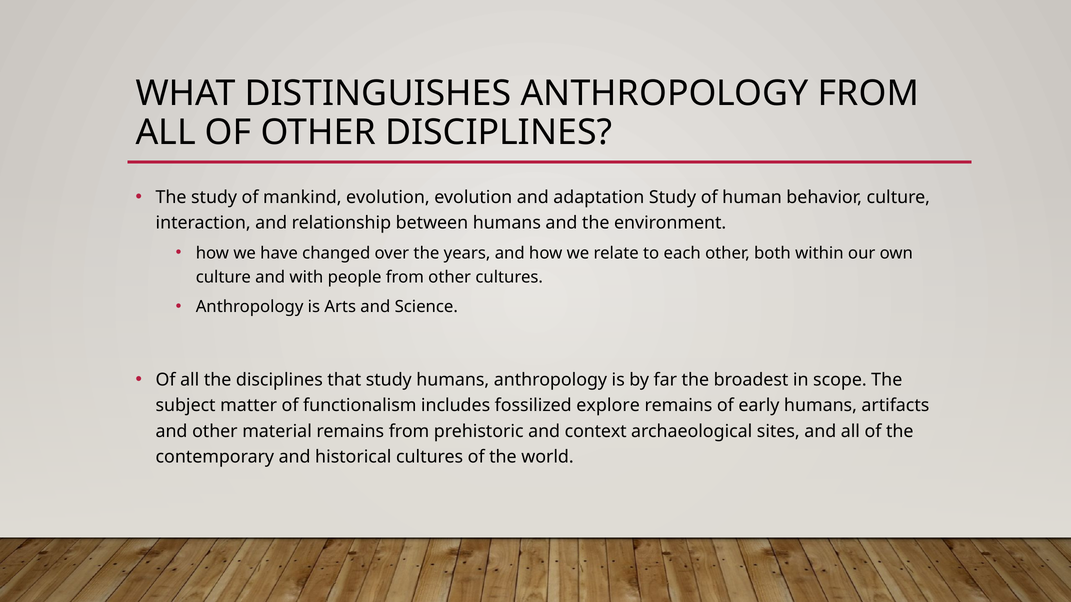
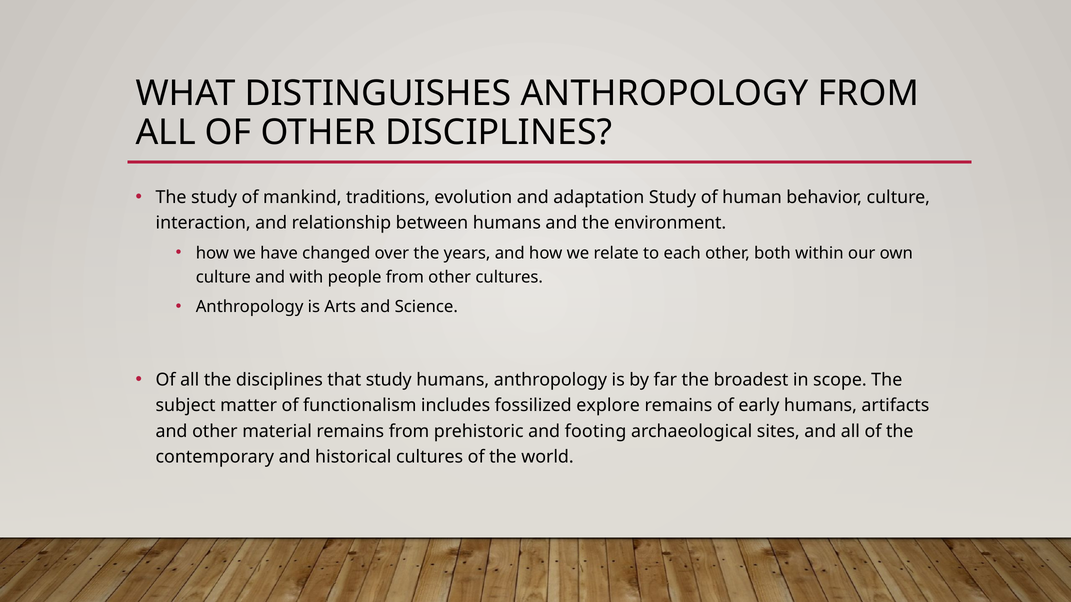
mankind evolution: evolution -> traditions
context: context -> footing
